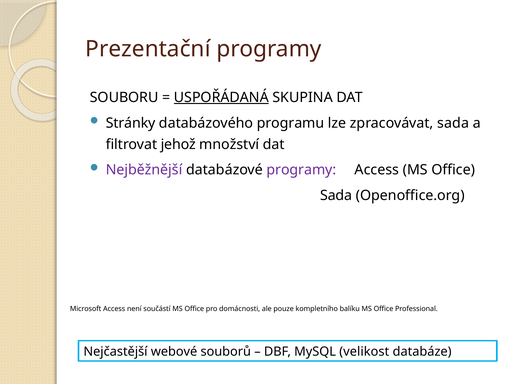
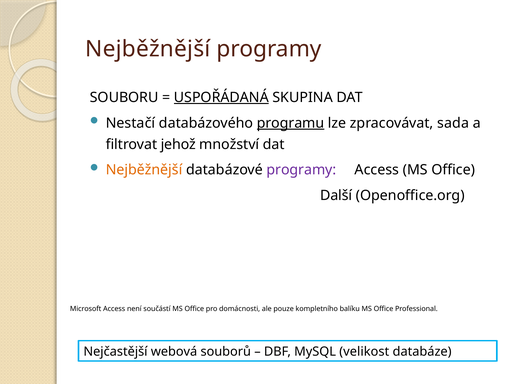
Prezentační at (148, 49): Prezentační -> Nejběžnější
Stránky: Stránky -> Nestačí
programu underline: none -> present
Nejběžnější at (144, 170) colour: purple -> orange
Sada at (336, 195): Sada -> Další
webové: webové -> webová
